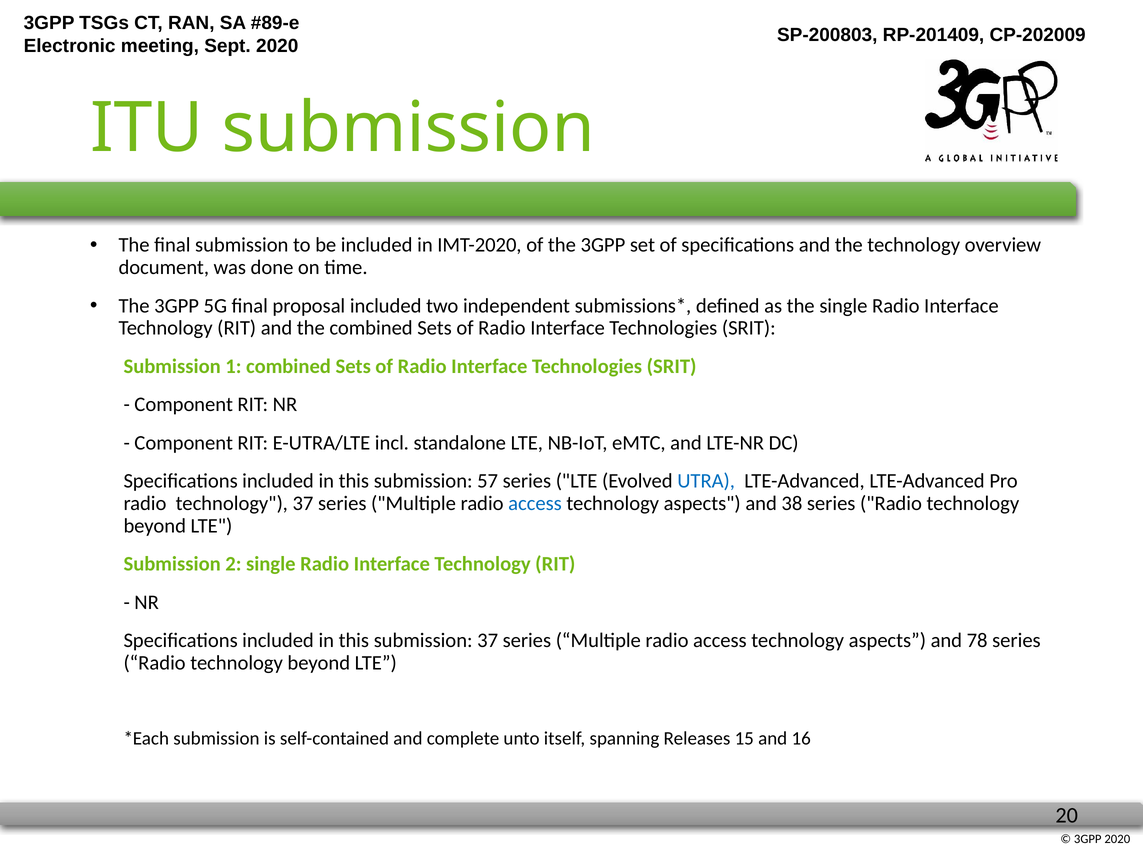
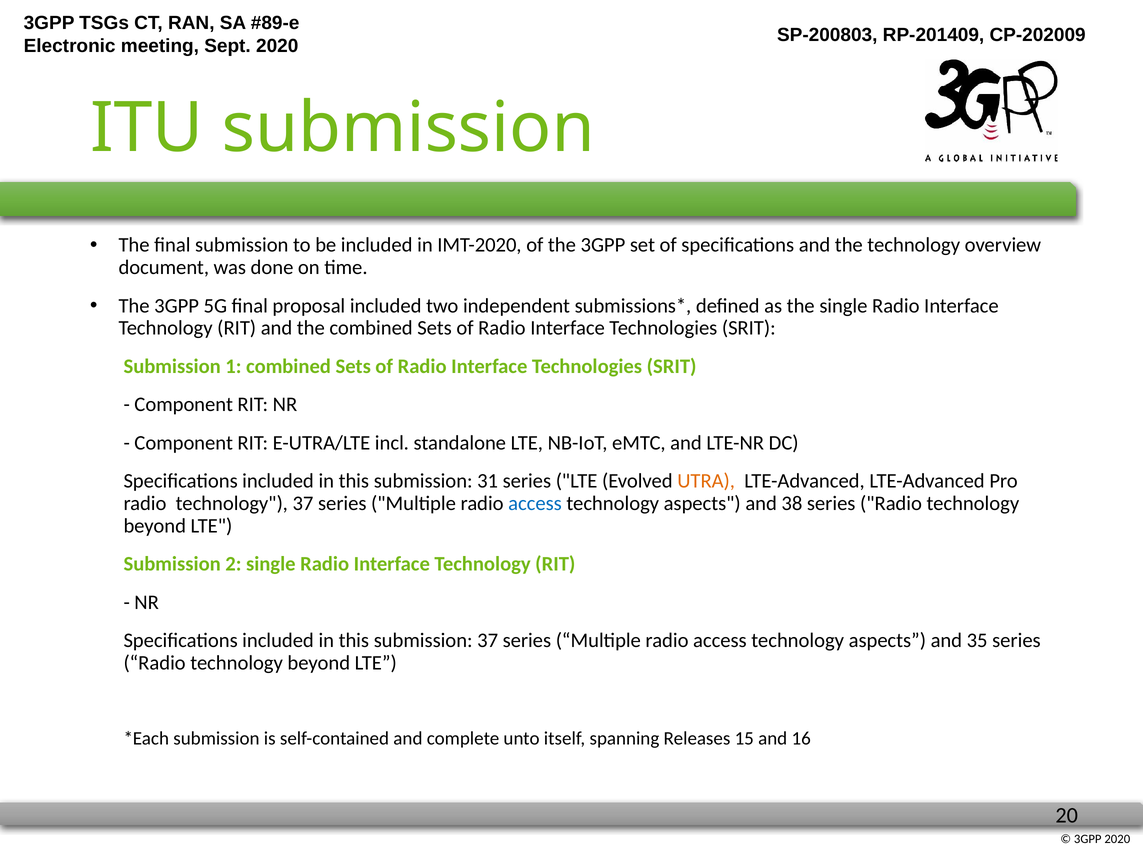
57: 57 -> 31
UTRA colour: blue -> orange
78: 78 -> 35
